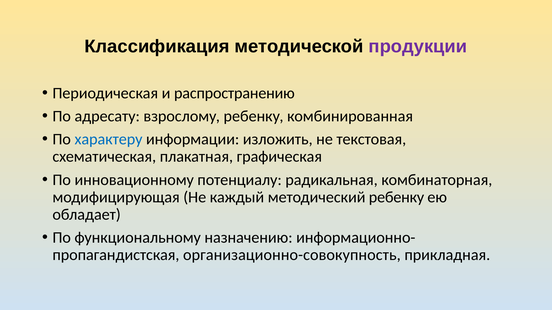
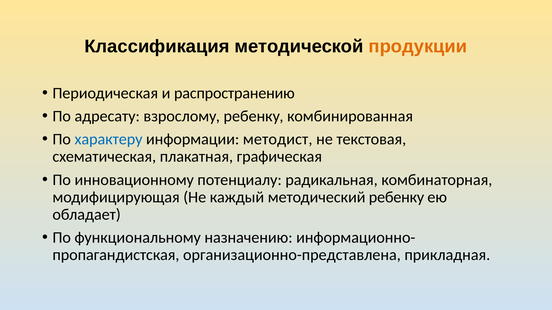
продукции colour: purple -> orange
изложить: изложить -> методист
организационно-совокупность: организационно-совокупность -> организационно-представлена
